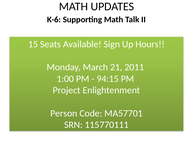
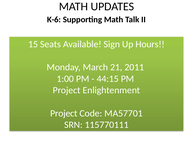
94:15: 94:15 -> 44:15
Person at (64, 114): Person -> Project
